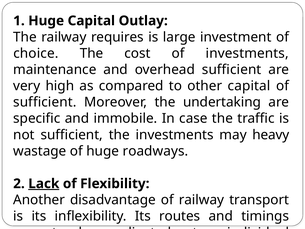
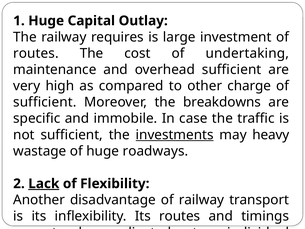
choice at (36, 53): choice -> routes
of investments: investments -> undertaking
other capital: capital -> charge
undertaking: undertaking -> breakdowns
investments at (175, 135) underline: none -> present
